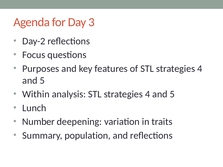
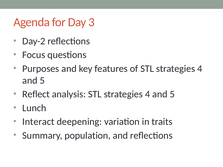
Within: Within -> Reflect
Number: Number -> Interact
